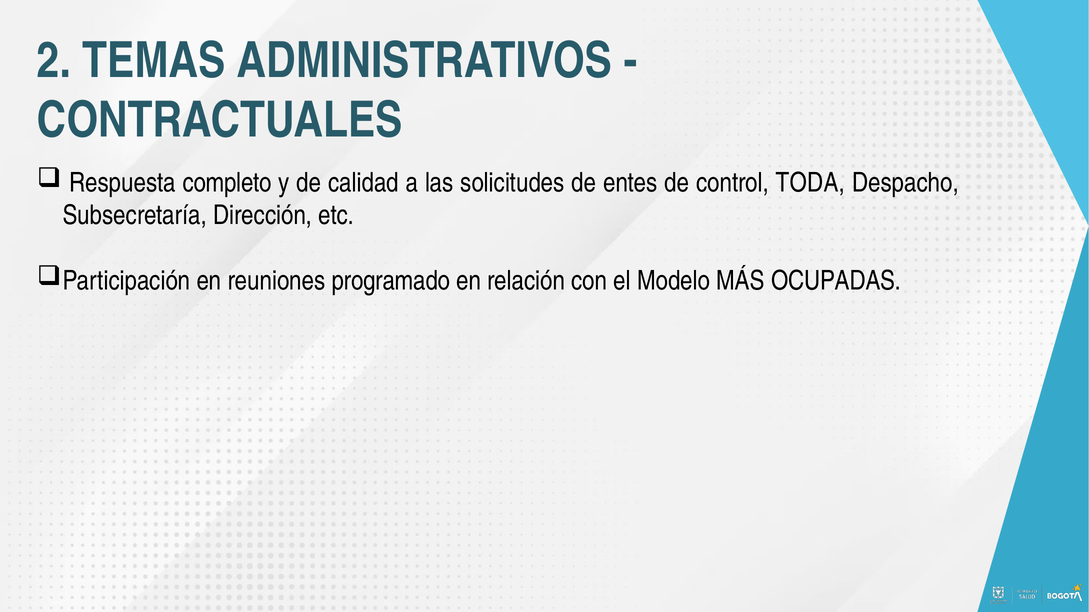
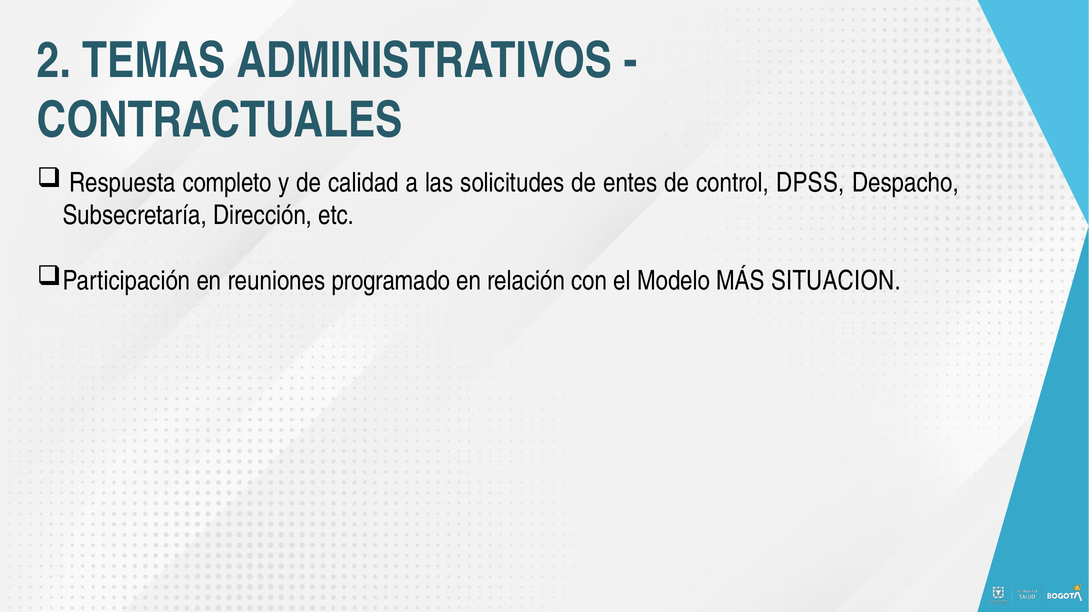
TODA: TODA -> DPSS
OCUPADAS: OCUPADAS -> SITUACION
